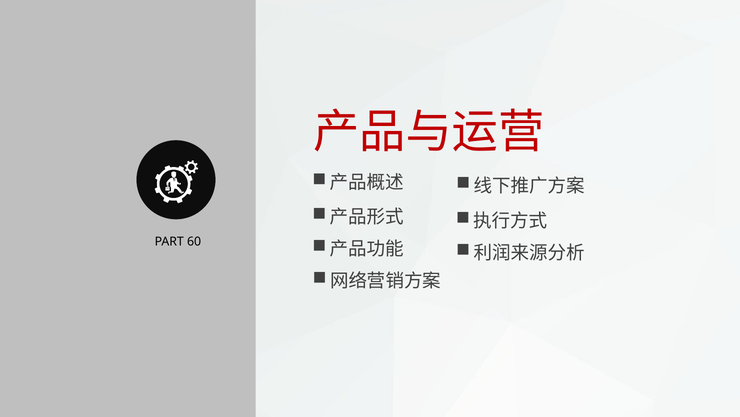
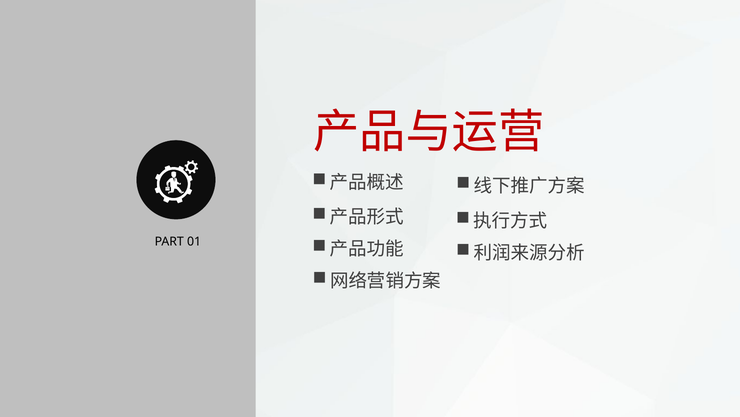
60: 60 -> 01
